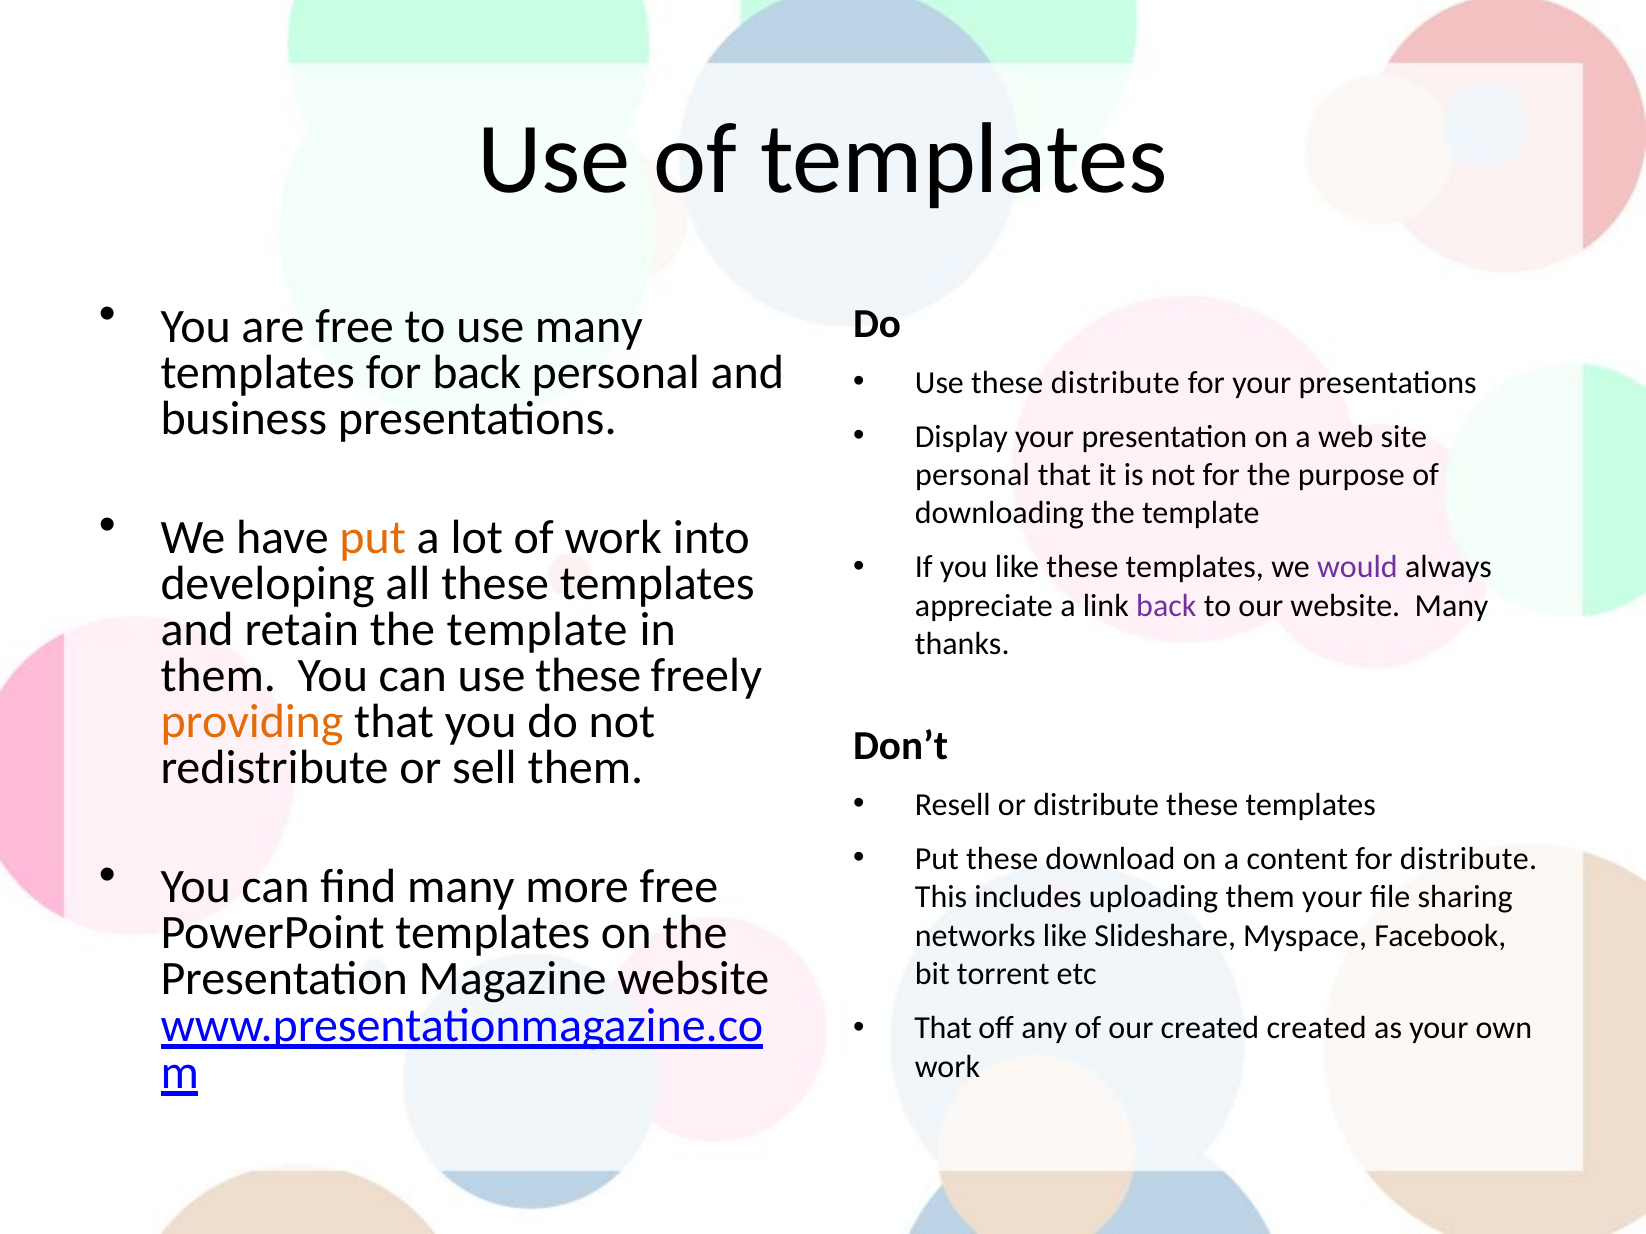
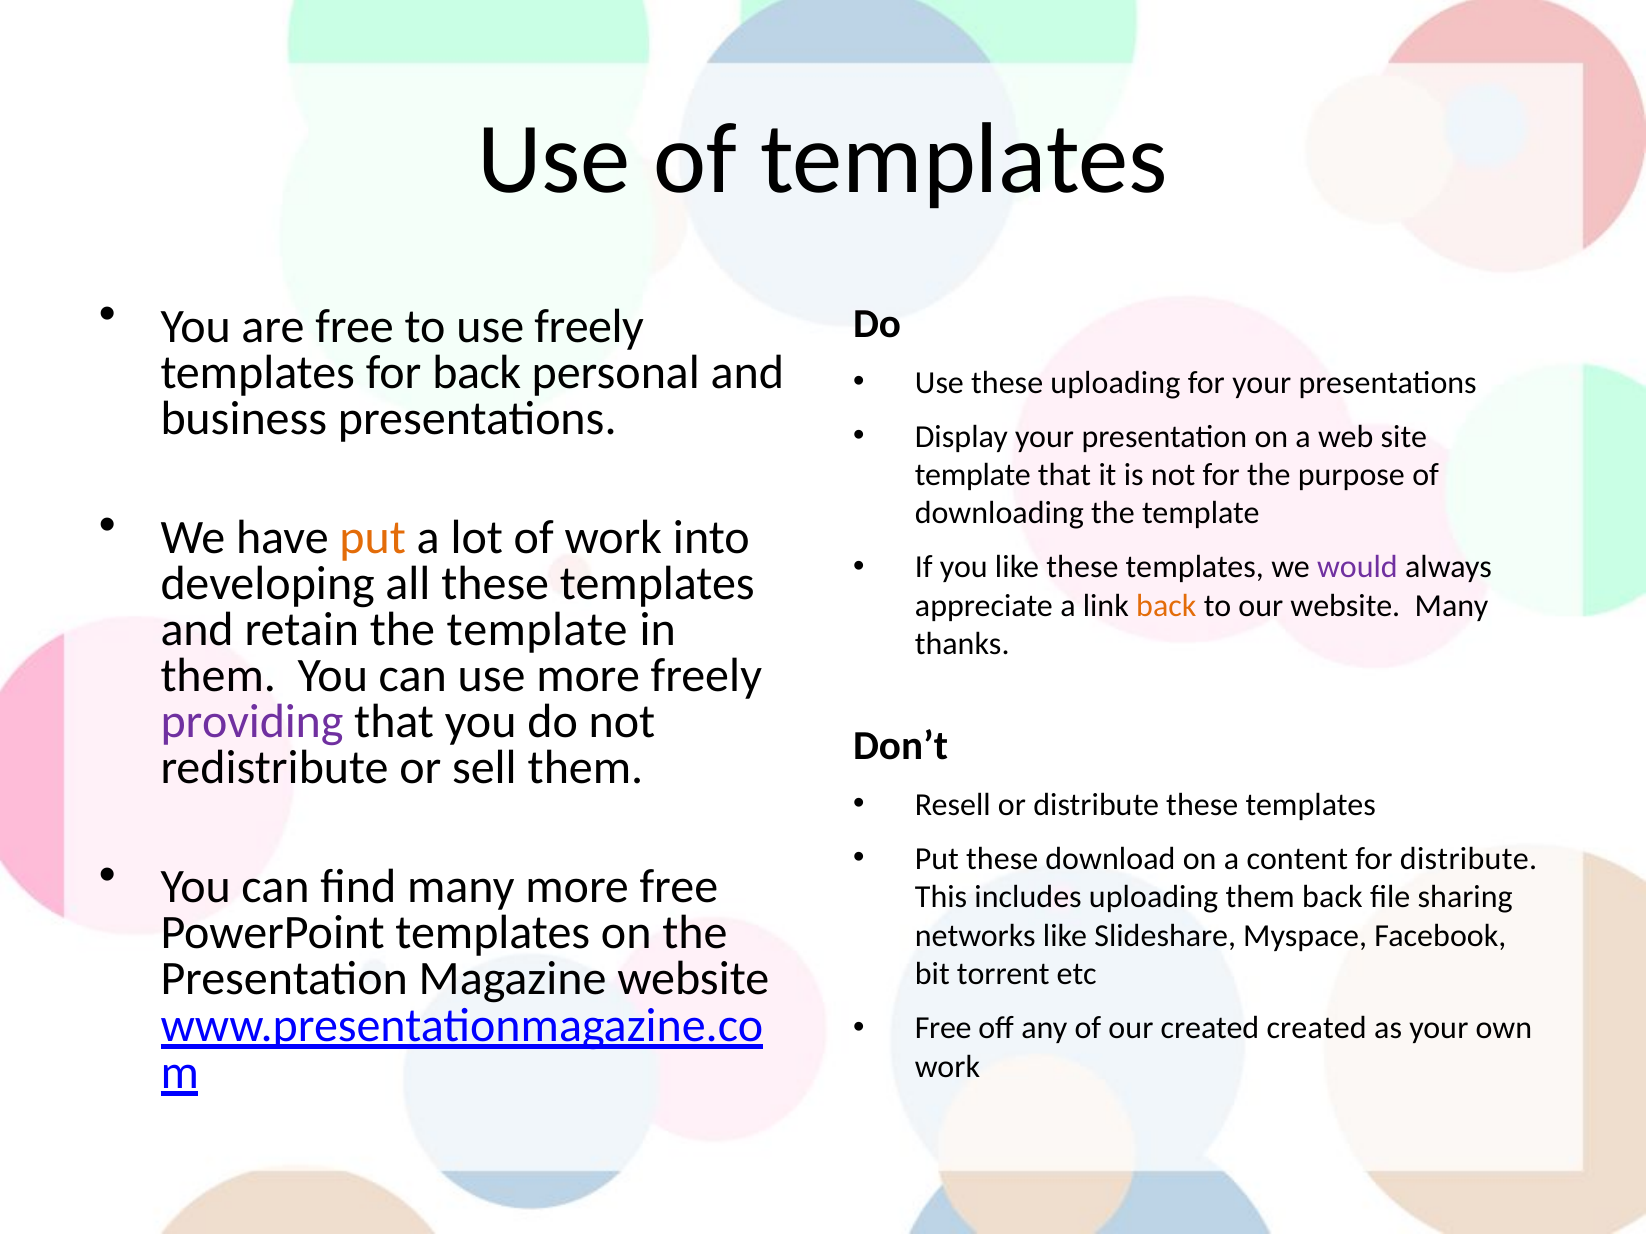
use many: many -> freely
these distribute: distribute -> uploading
personal at (973, 475): personal -> template
back at (1166, 606) colour: purple -> orange
can use these: these -> more
providing colour: orange -> purple
them your: your -> back
That at (943, 1029): That -> Free
